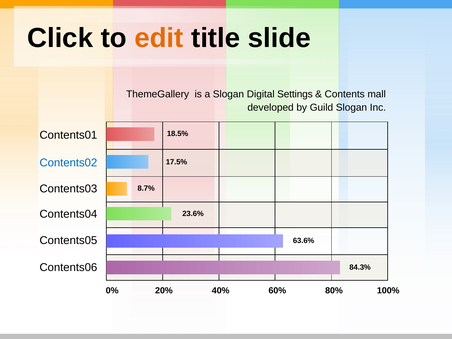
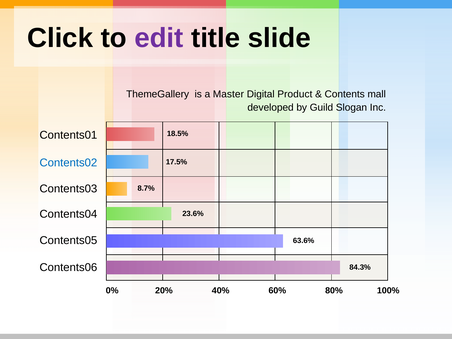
edit colour: orange -> purple
a Slogan: Slogan -> Master
Settings: Settings -> Product
